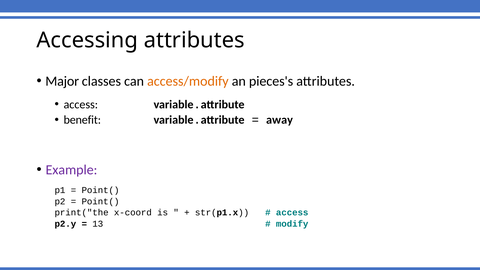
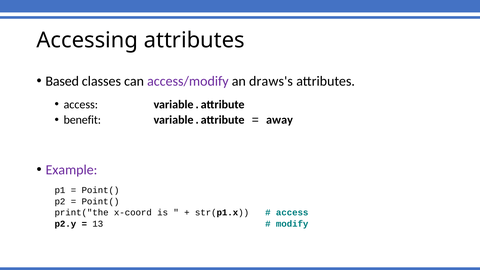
Major: Major -> Based
access/modify colour: orange -> purple
pieces's: pieces's -> draws's
